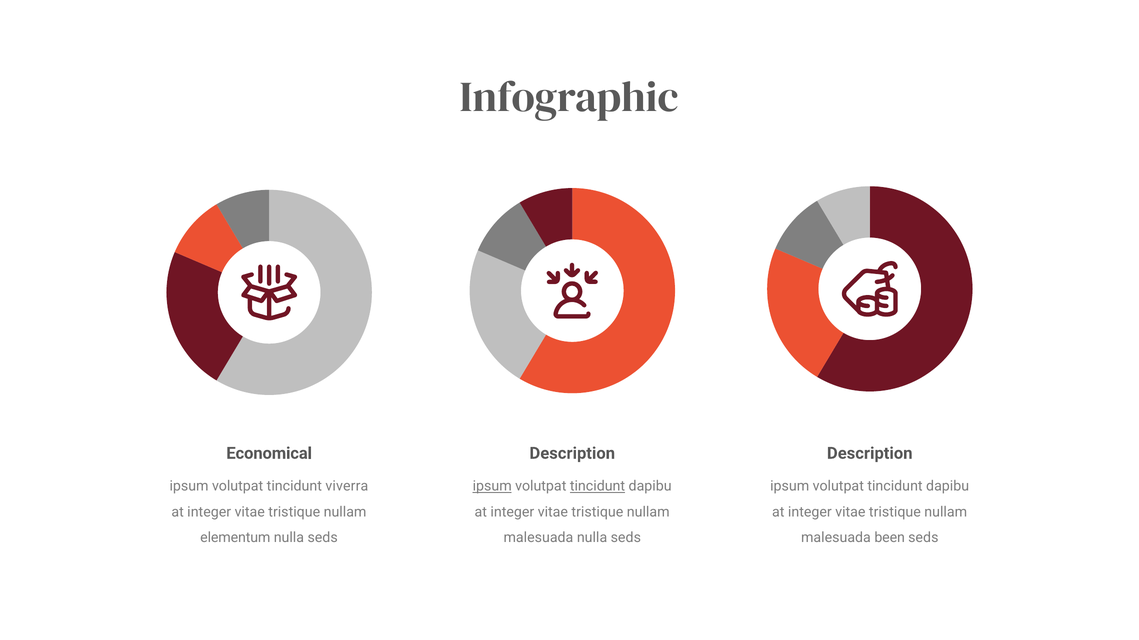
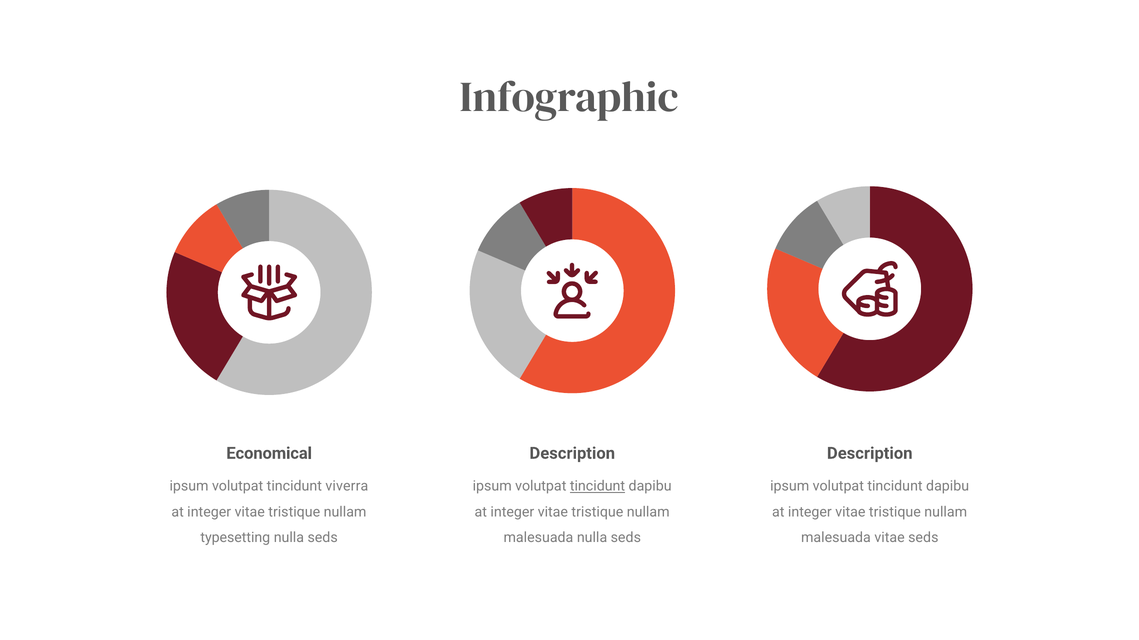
ipsum at (492, 487) underline: present -> none
elementum: elementum -> typesetting
malesuada been: been -> vitae
